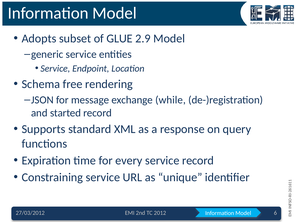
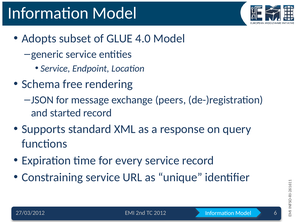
2.9: 2.9 -> 4.0
while: while -> peers
